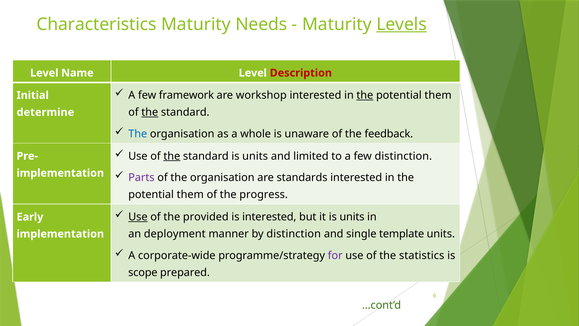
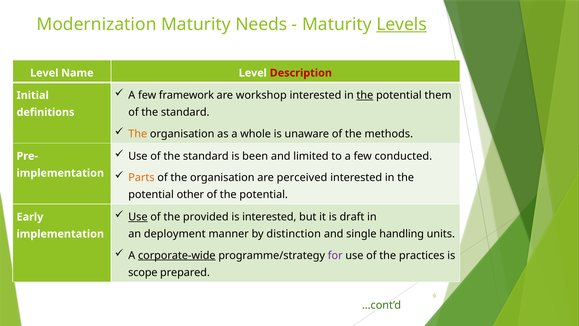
Characteristics: Characteristics -> Modernization
the at (150, 112) underline: present -> none
determine: determine -> definitions
The at (138, 134) colour: blue -> orange
feedback: feedback -> methods
the at (172, 156) underline: present -> none
standard is units: units -> been
few distinction: distinction -> conducted
Parts colour: purple -> orange
standards: standards -> perceived
them at (190, 194): them -> other
of the progress: progress -> potential
it is units: units -> draft
template: template -> handling
corporate-wide underline: none -> present
statistics: statistics -> practices
